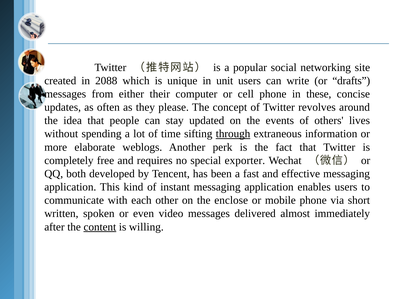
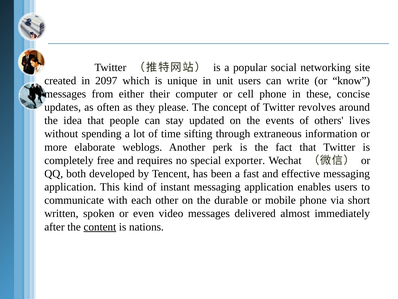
2088: 2088 -> 2097
drafts: drafts -> know
through underline: present -> none
enclose: enclose -> durable
willing: willing -> nations
